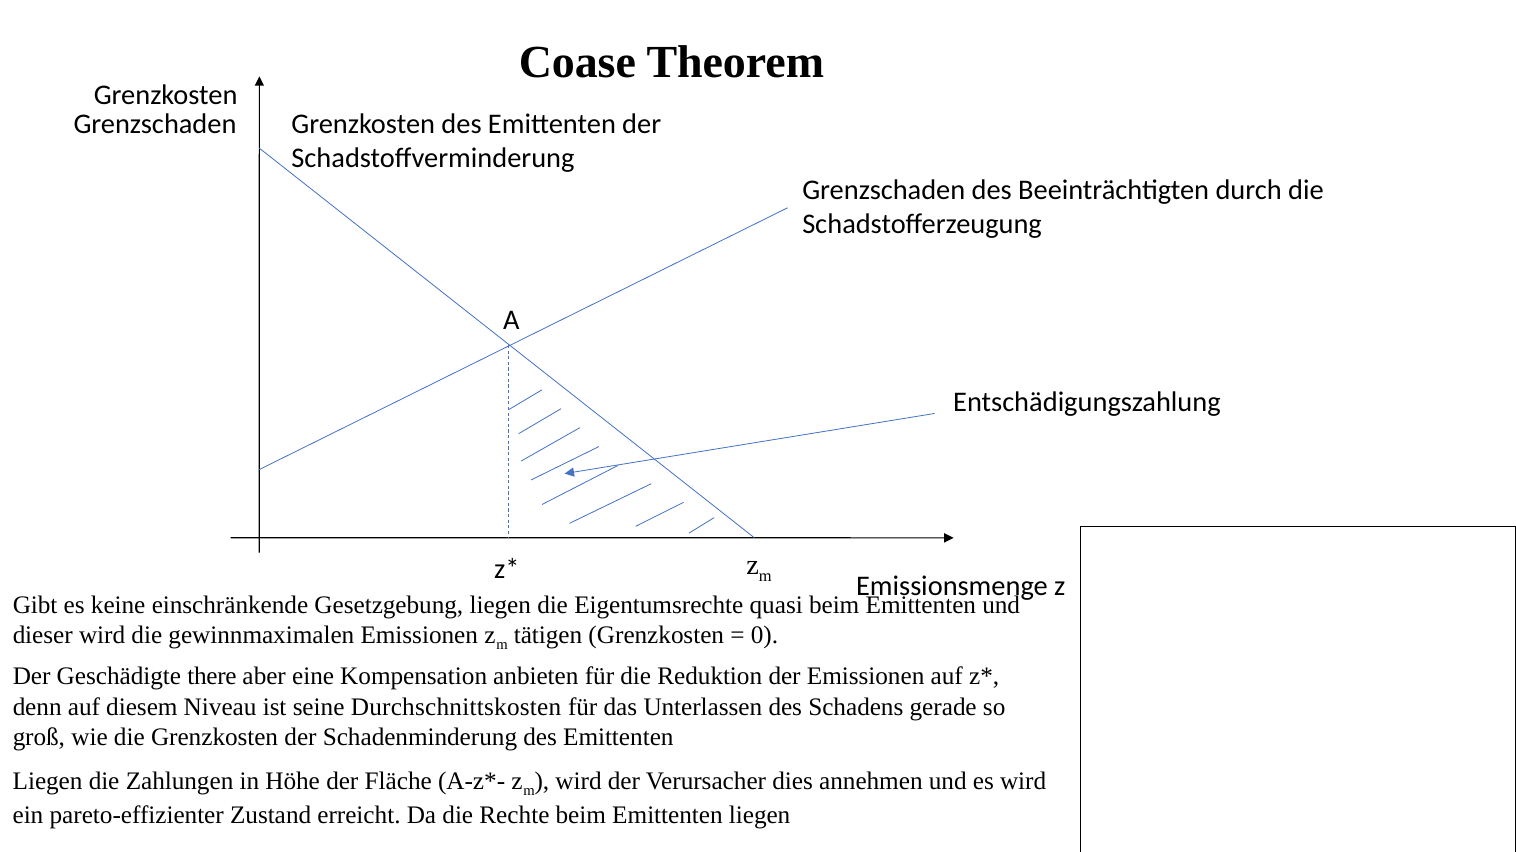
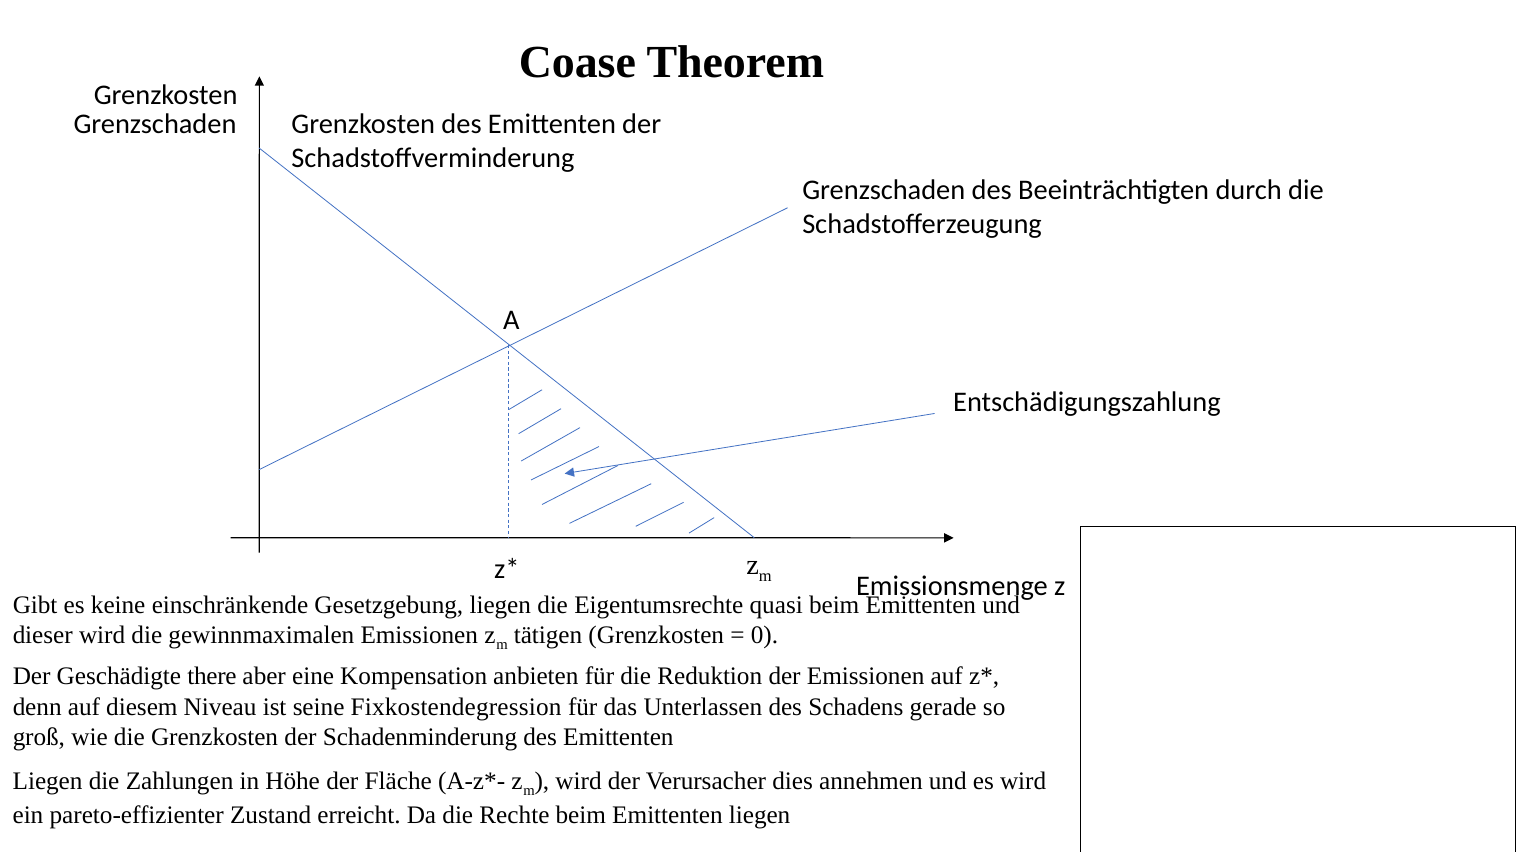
Durchschnittskosten: Durchschnittskosten -> Fixkostendegression
